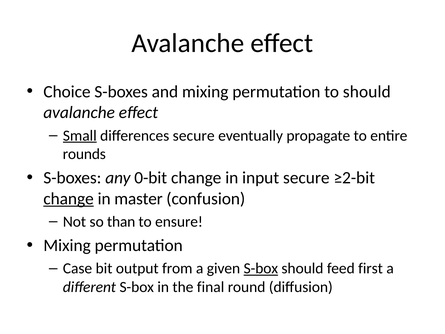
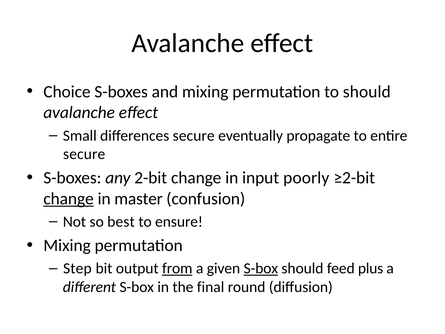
Small underline: present -> none
rounds at (84, 154): rounds -> secure
0-bit: 0-bit -> 2-bit
input secure: secure -> poorly
than: than -> best
Case: Case -> Step
from underline: none -> present
first: first -> plus
